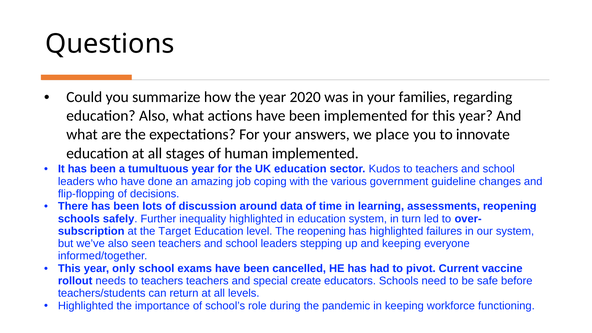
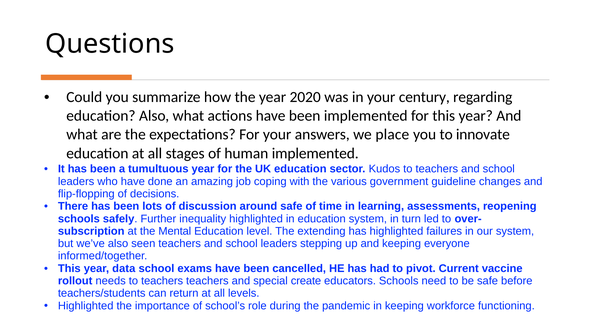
families: families -> century
around data: data -> safe
Target: Target -> Mental
The reopening: reopening -> extending
only: only -> data
